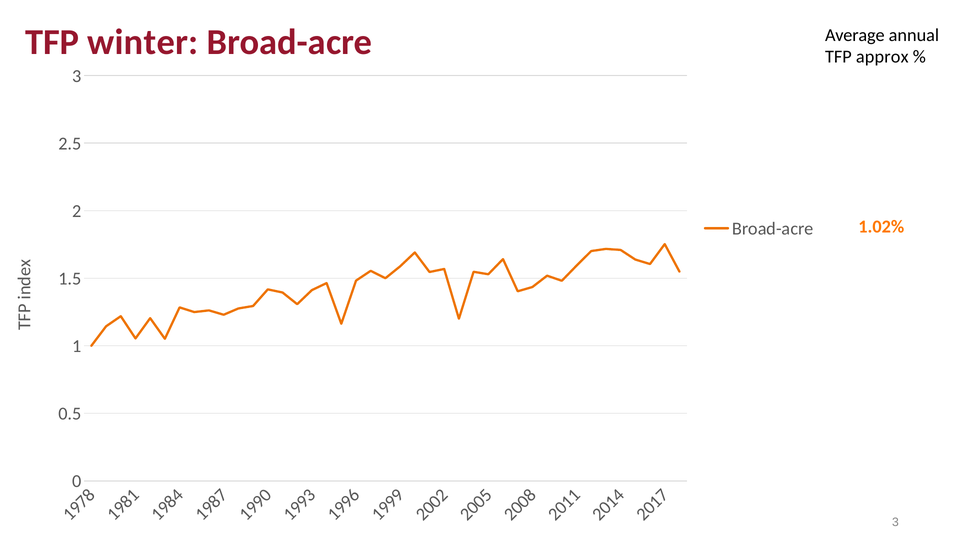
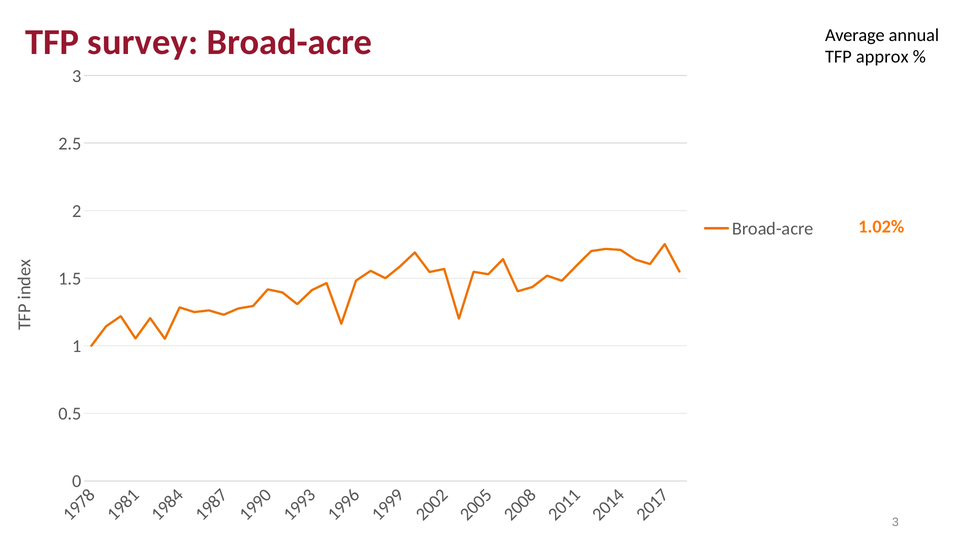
winter: winter -> survey
